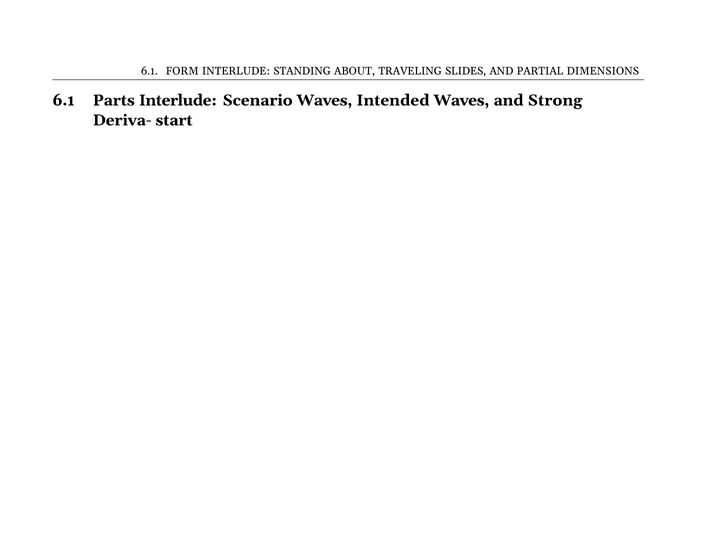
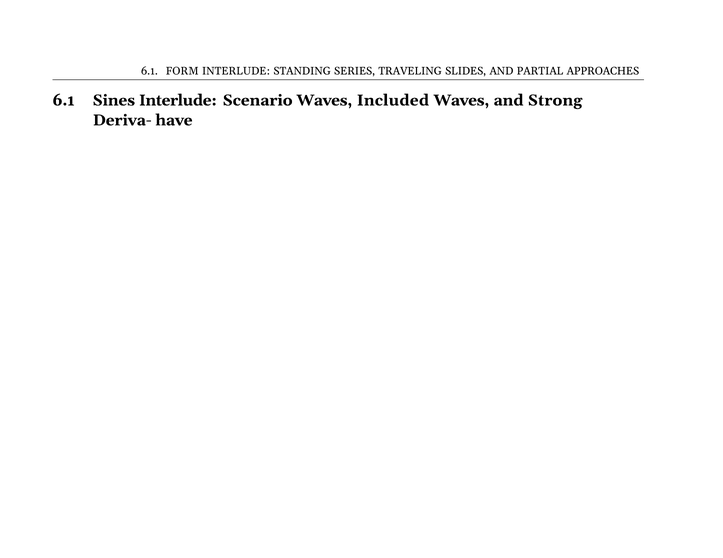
ABOUT: ABOUT -> SERIES
DIMENSIONS: DIMENSIONS -> APPROACHES
Parts: Parts -> Sines
Intended: Intended -> Included
start: start -> have
